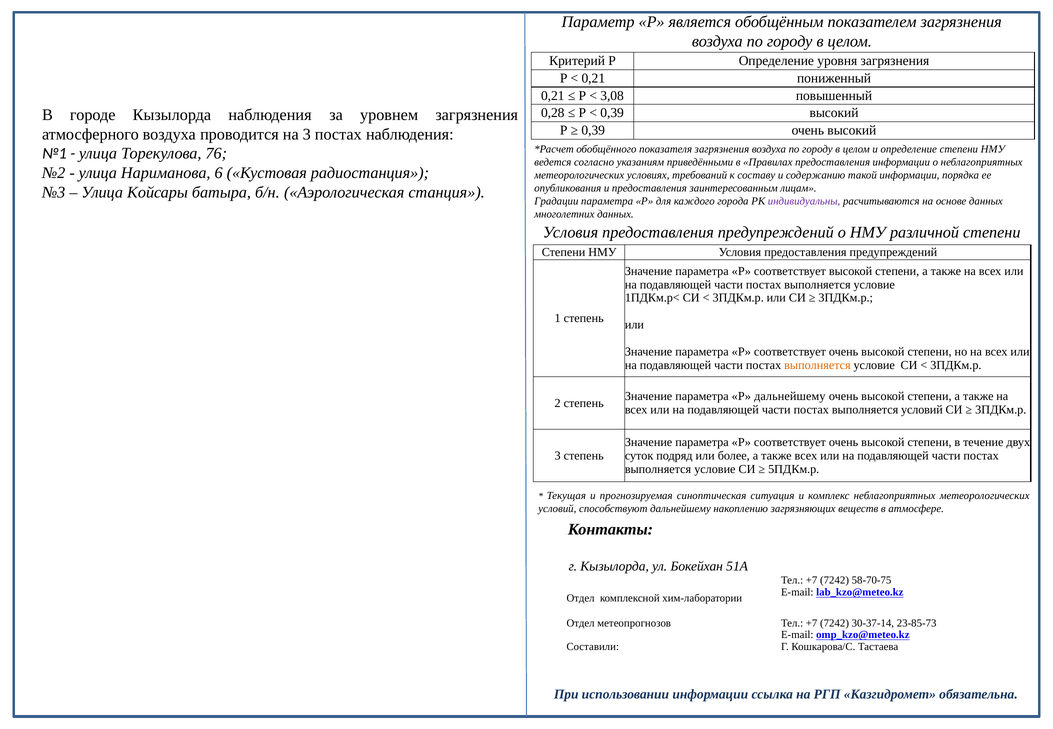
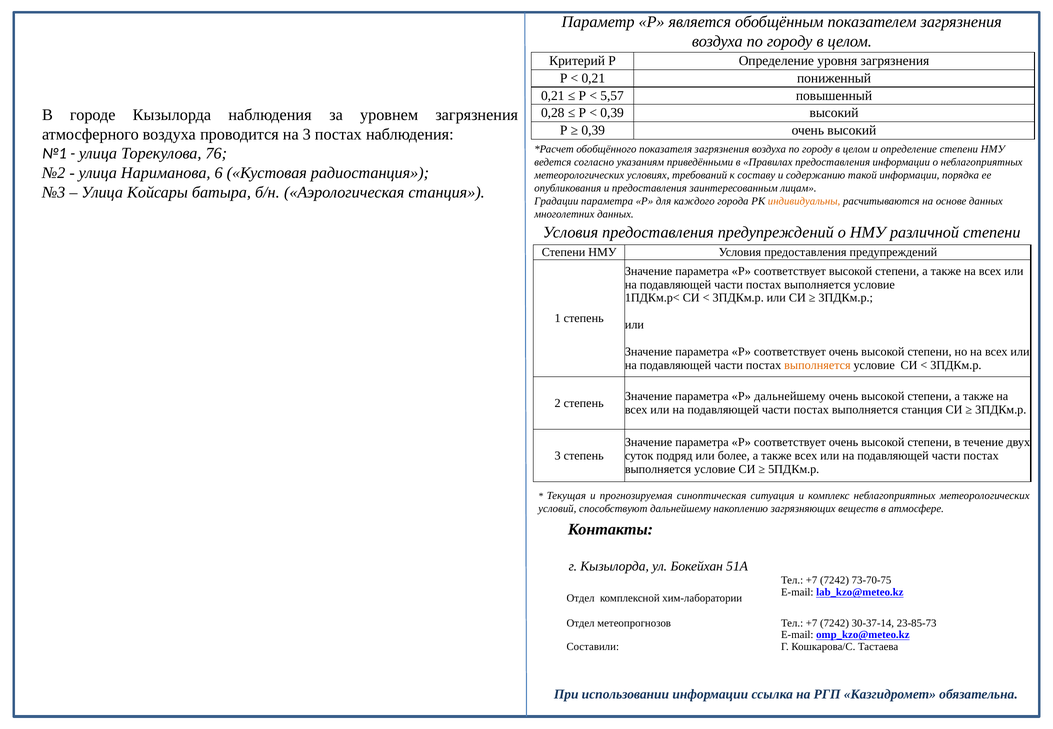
3,08: 3,08 -> 5,57
индивидуальны colour: purple -> orange
выполняется условий: условий -> станция
58-70-75: 58-70-75 -> 73-70-75
